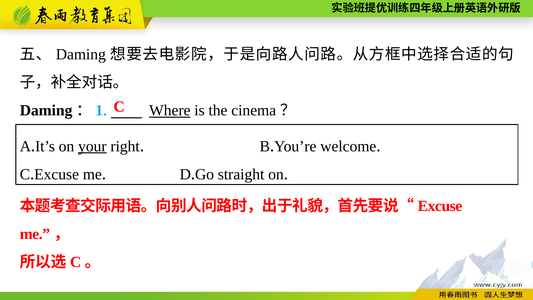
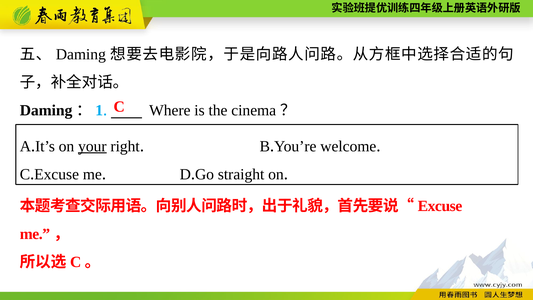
Where underline: present -> none
